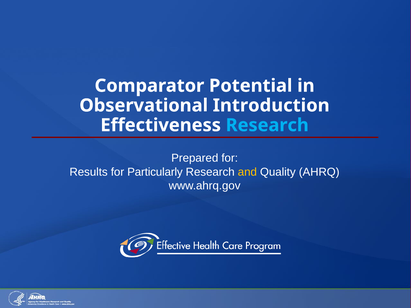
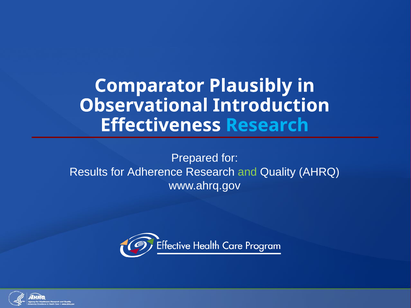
Potential: Potential -> Plausibly
Particularly: Particularly -> Adherence
and colour: yellow -> light green
